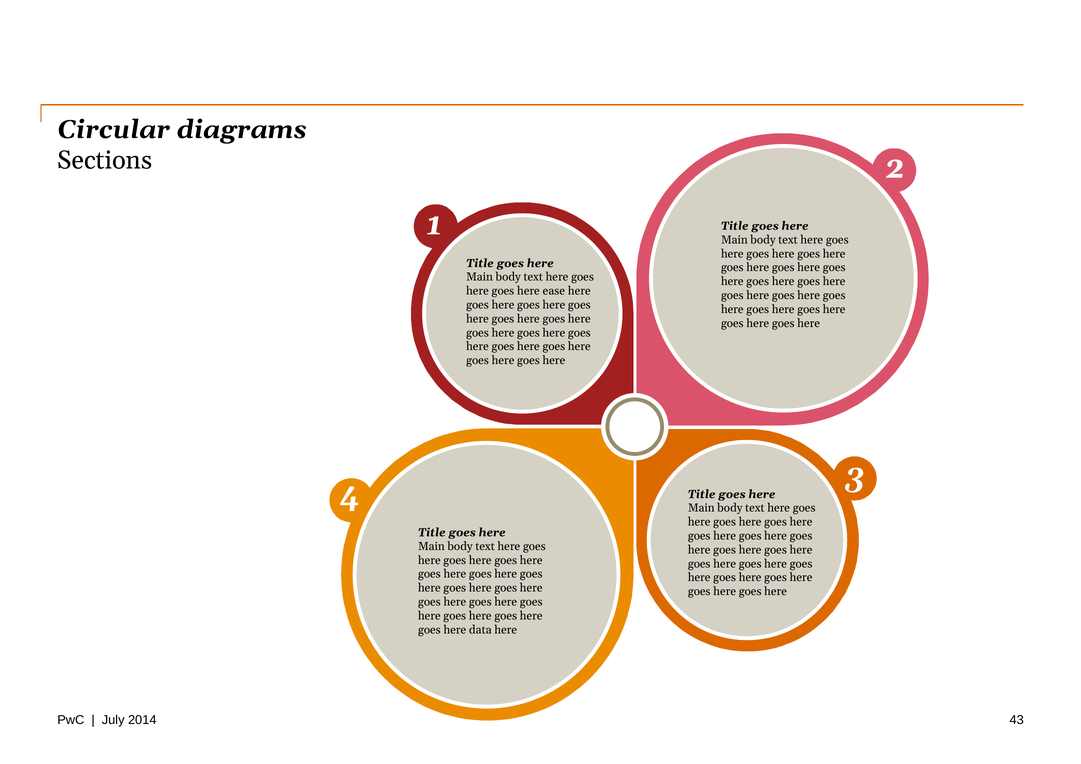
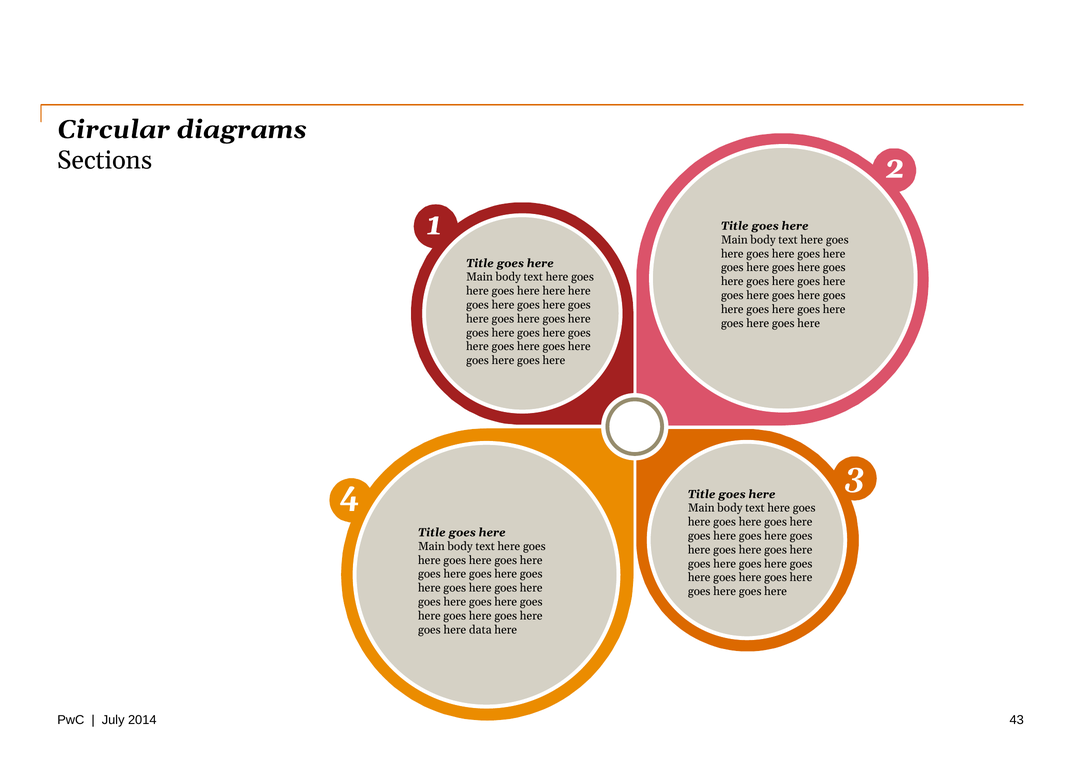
goes here ease: ease -> here
